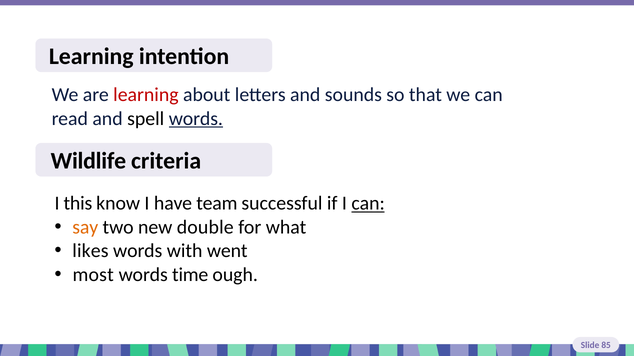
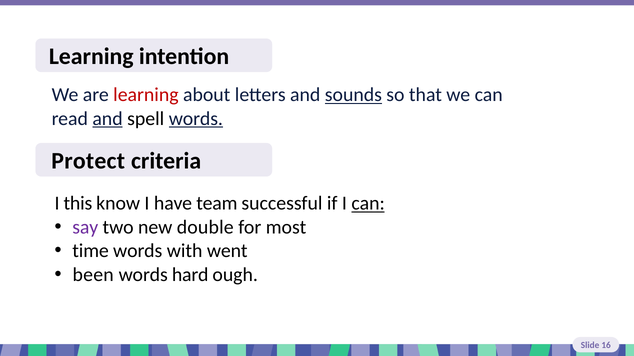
sounds underline: none -> present
and at (108, 119) underline: none -> present
Wildlife: Wildlife -> Protect
say colour: orange -> purple
what: what -> most
likes: likes -> time
most: most -> been
time: time -> hard
85: 85 -> 16
